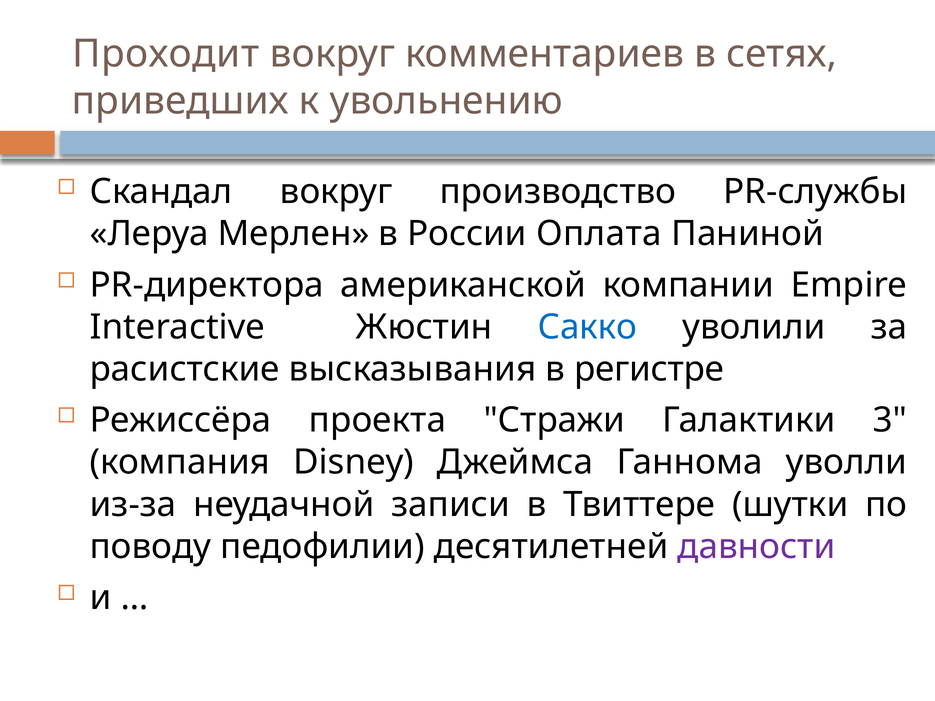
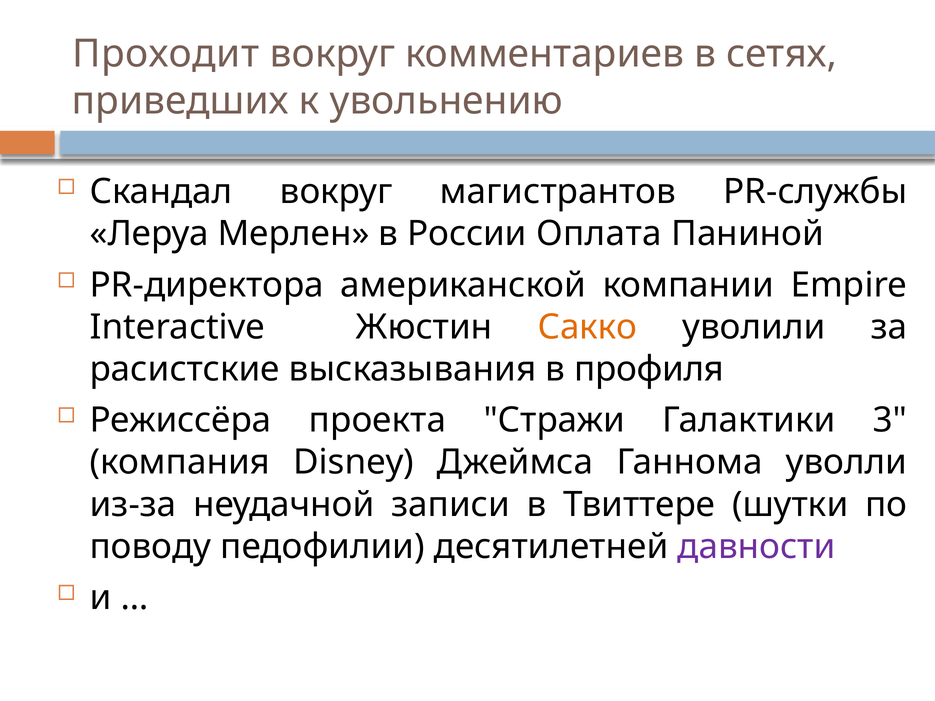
производство: производство -> магистрантов
Сакко colour: blue -> orange
регистре: регистре -> профиля
